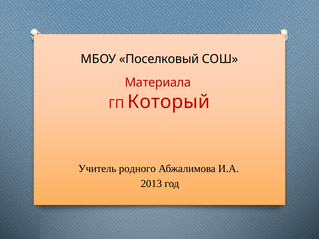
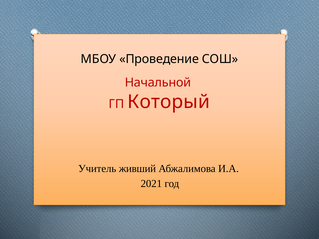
Поселковый: Поселковый -> Проведение
Материала: Материала -> Начальной
родного: родного -> живший
2013: 2013 -> 2021
